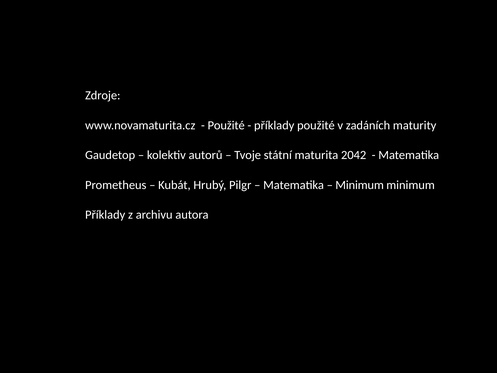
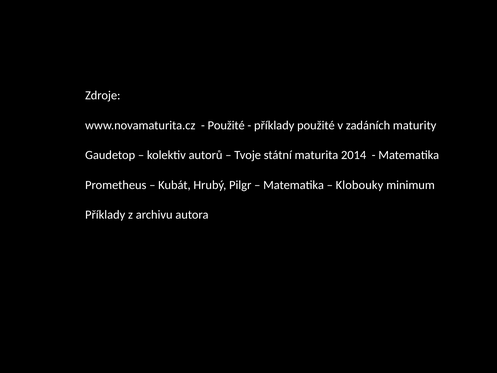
2042: 2042 -> 2014
Minimum at (360, 185): Minimum -> Klobouky
